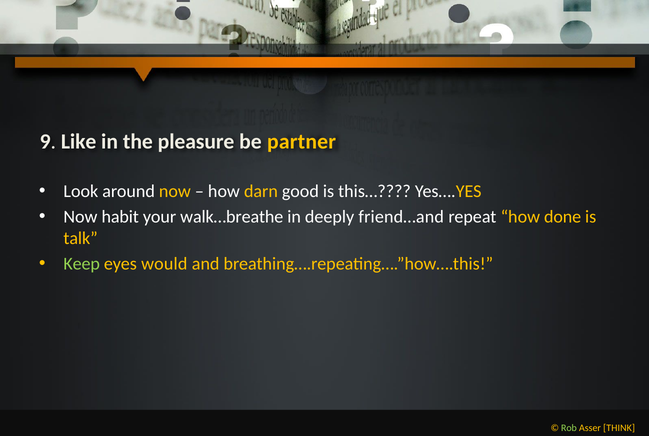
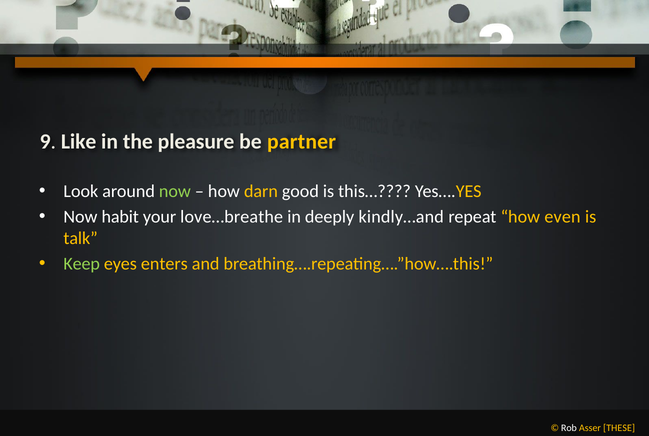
now at (175, 192) colour: yellow -> light green
walk…breathe: walk…breathe -> love…breathe
friend…and: friend…and -> kindly…and
done: done -> even
would: would -> enters
Rob colour: light green -> white
THINK: THINK -> THESE
